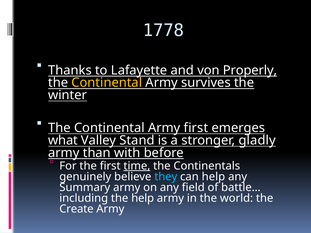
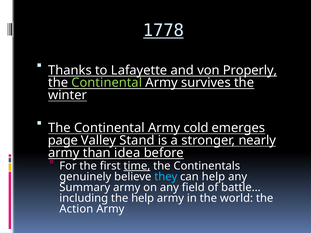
1778 underline: none -> present
Continental at (107, 83) colour: yellow -> light green
Army first: first -> cold
what: what -> page
gladly: gladly -> nearly
with: with -> idea
Create: Create -> Action
